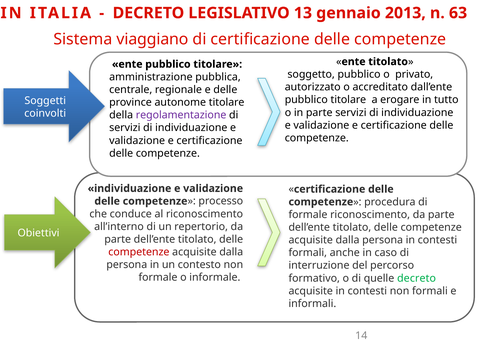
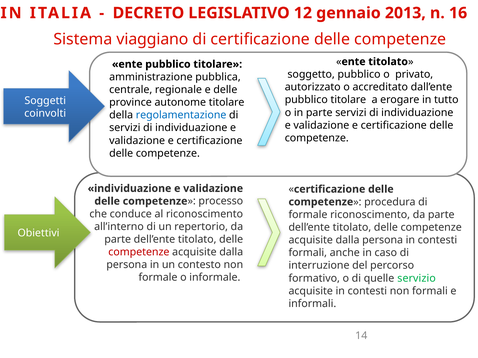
13: 13 -> 12
63: 63 -> 16
regolamentazione colour: purple -> blue
quelle decreto: decreto -> servizio
